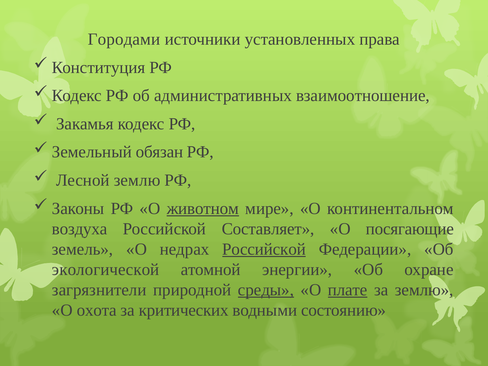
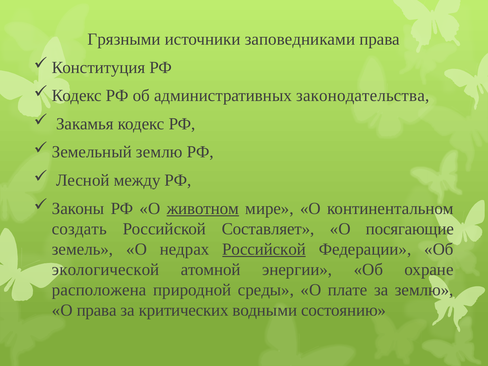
Городами: Городами -> Грязными
установленных: установленных -> заповедниками
взаимоотношение: взаимоотношение -> законодательства
обязан at (159, 152): обязан -> землю
Лесной землю: землю -> между
воздуха: воздуха -> создать
загрязнители: загрязнители -> расположена
среды underline: present -> none
плате underline: present -> none
О охота: охота -> права
